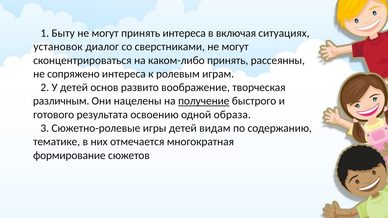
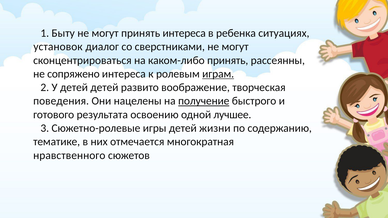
включая: включая -> ребенка
играм underline: none -> present
детей основ: основ -> детей
различным: различным -> поведения
образа: образа -> лучшее
видам: видам -> жизни
формирование: формирование -> нравственного
